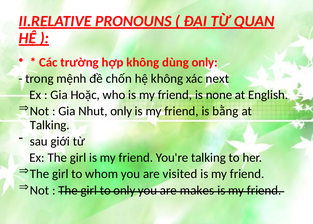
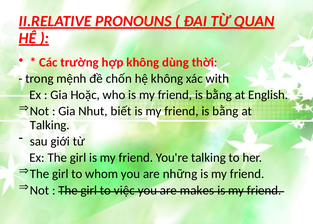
dùng only: only -> thời
next: next -> with
none at (219, 95): none -> bằng
Nhut only: only -> biết
visited: visited -> những
to only: only -> việc
